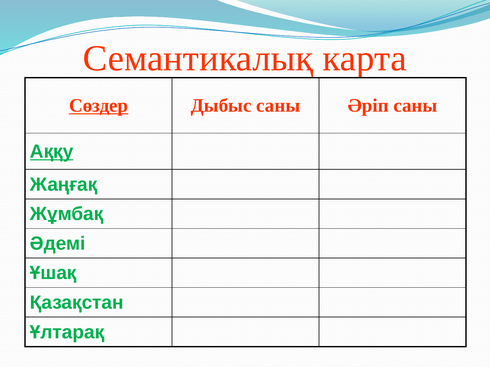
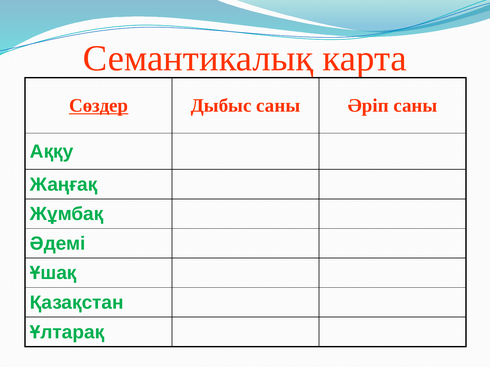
Аққу underline: present -> none
